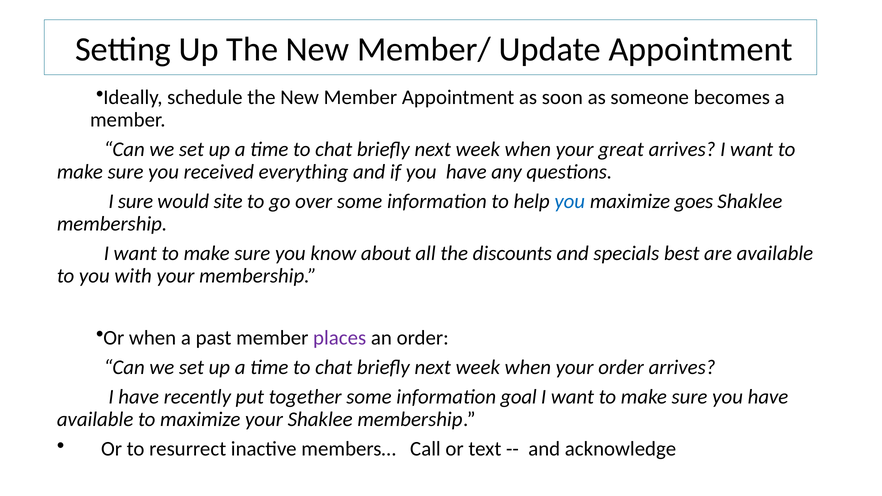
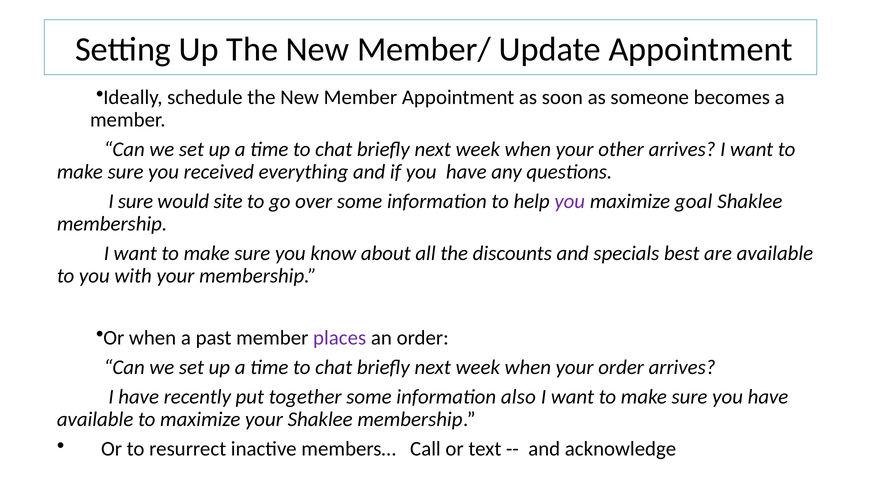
great: great -> other
you at (570, 202) colour: blue -> purple
goes: goes -> goal
goal: goal -> also
